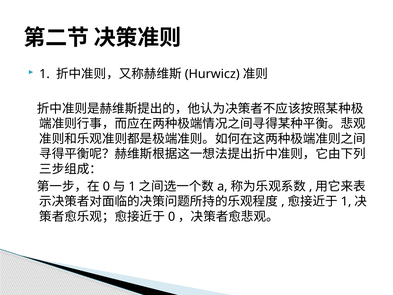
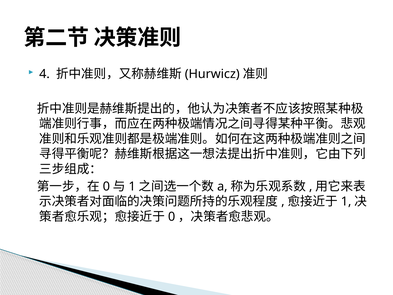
1 at (44, 74): 1 -> 4
